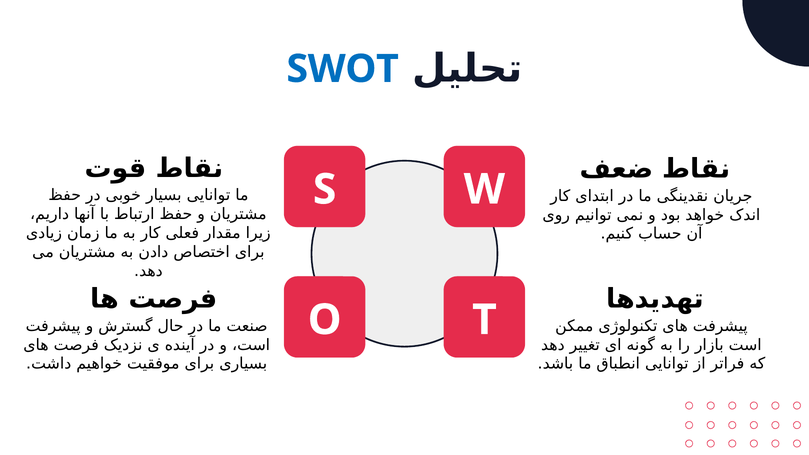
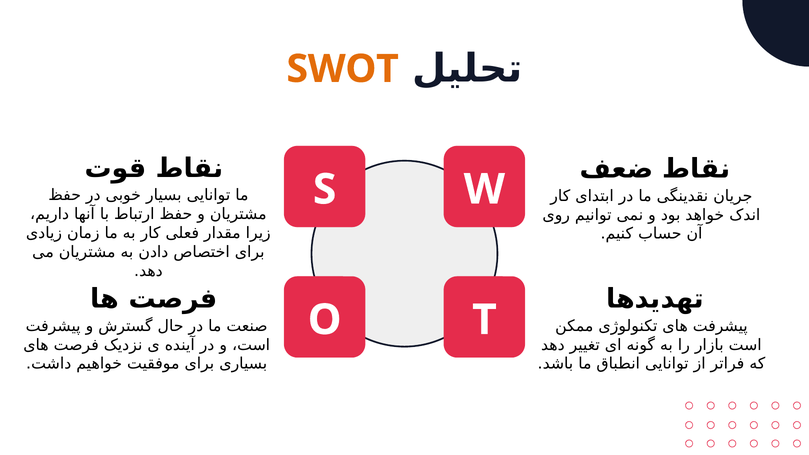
SWOT colour: blue -> orange
